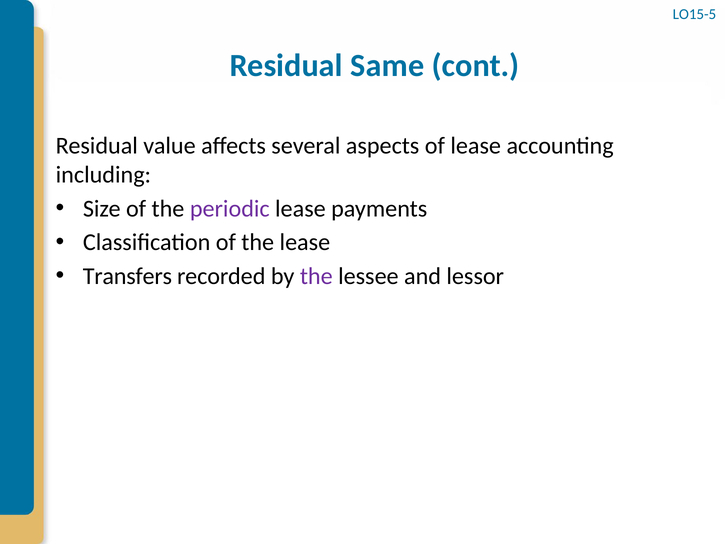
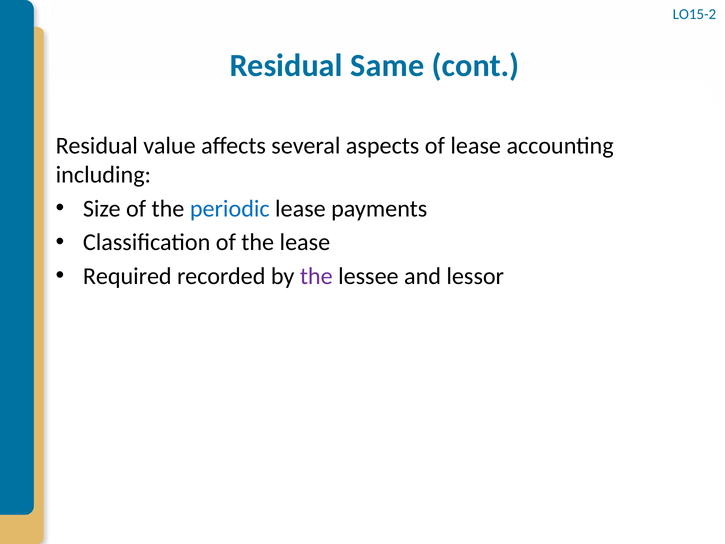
LO15-5: LO15-5 -> LO15-2
periodic colour: purple -> blue
Transfers: Transfers -> Required
